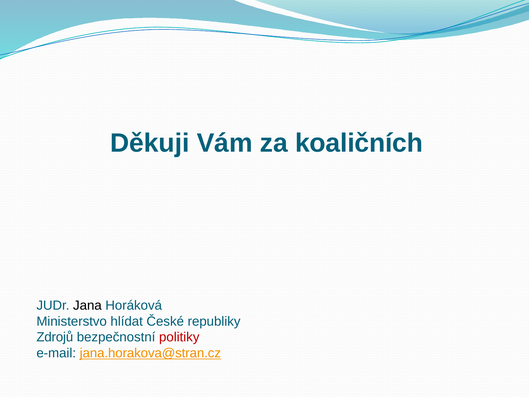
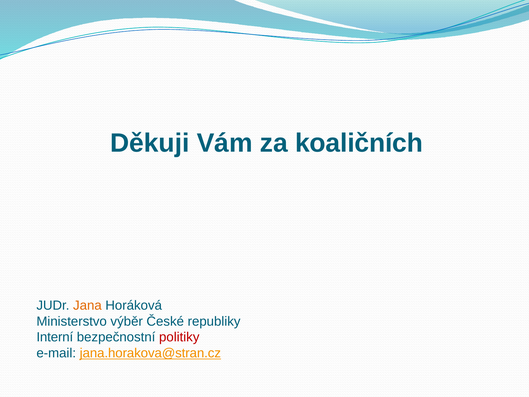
Jana colour: black -> orange
hlídat: hlídat -> výběr
Zdrojů: Zdrojů -> Interní
